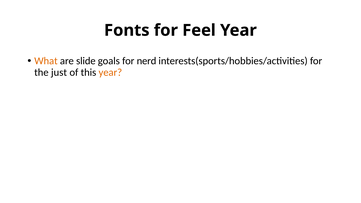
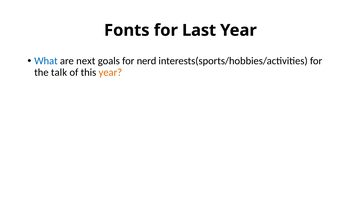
Feel: Feel -> Last
What colour: orange -> blue
slide: slide -> next
just: just -> talk
